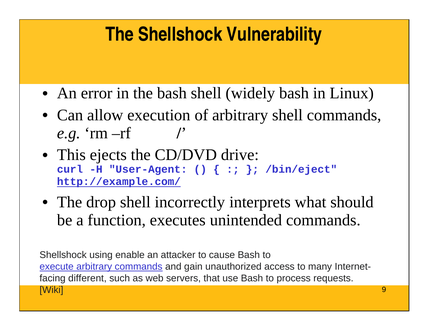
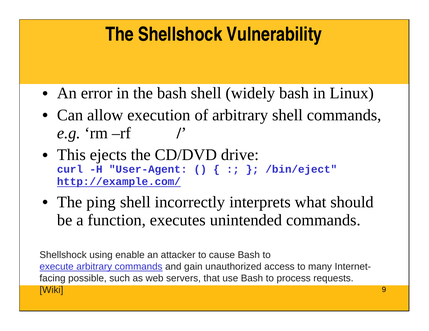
drop: drop -> ping
different: different -> possible
